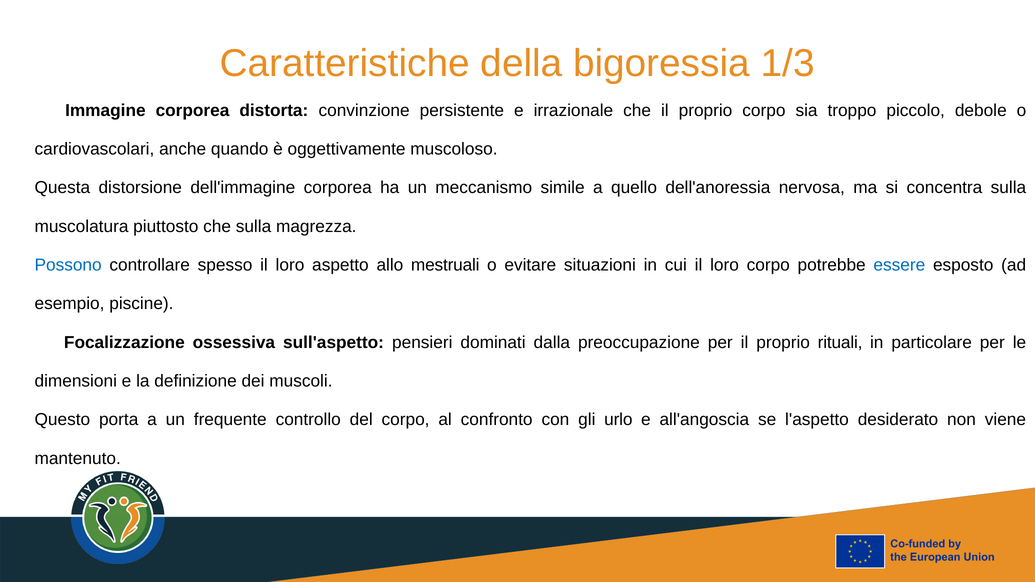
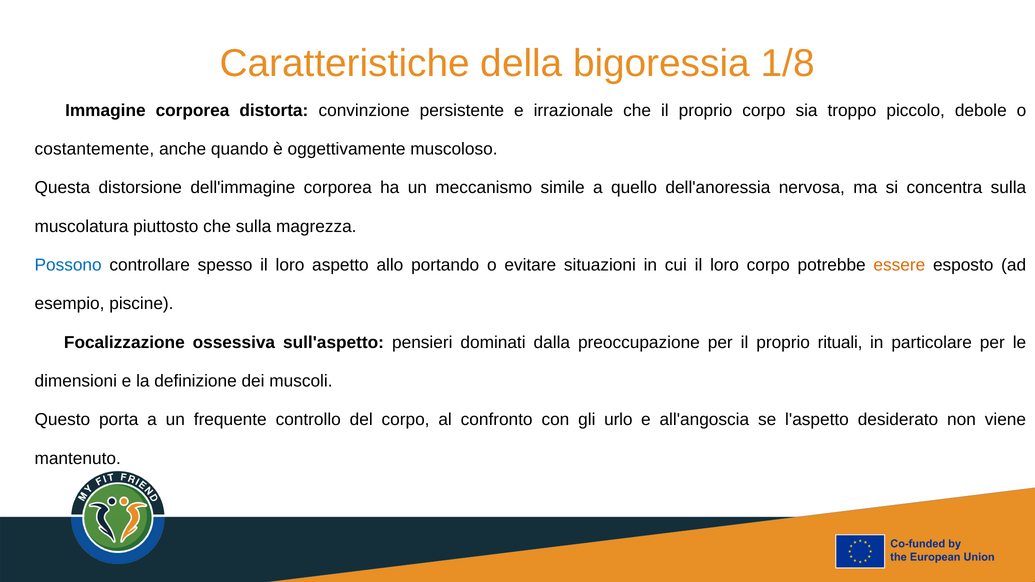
1/3: 1/3 -> 1/8
cardiovascolari: cardiovascolari -> costantemente
mestruali: mestruali -> portando
essere colour: blue -> orange
